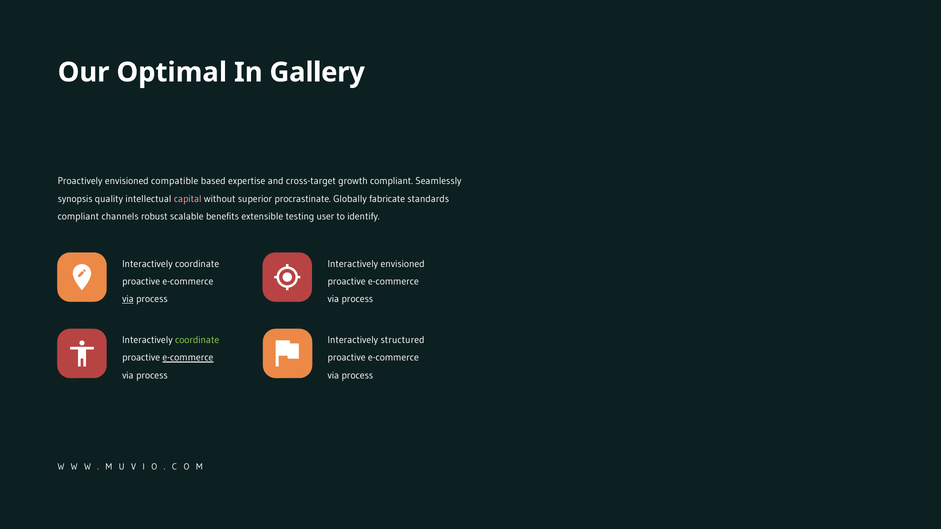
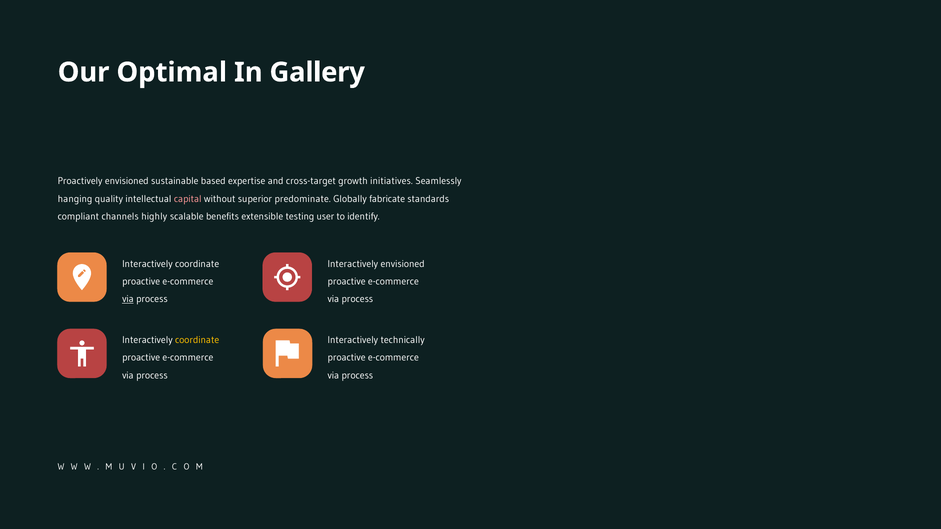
compatible: compatible -> sustainable
growth compliant: compliant -> initiatives
synopsis: synopsis -> hanging
procrastinate: procrastinate -> predominate
robust: robust -> highly
coordinate at (197, 340) colour: light green -> yellow
structured: structured -> technically
e-commerce at (188, 358) underline: present -> none
